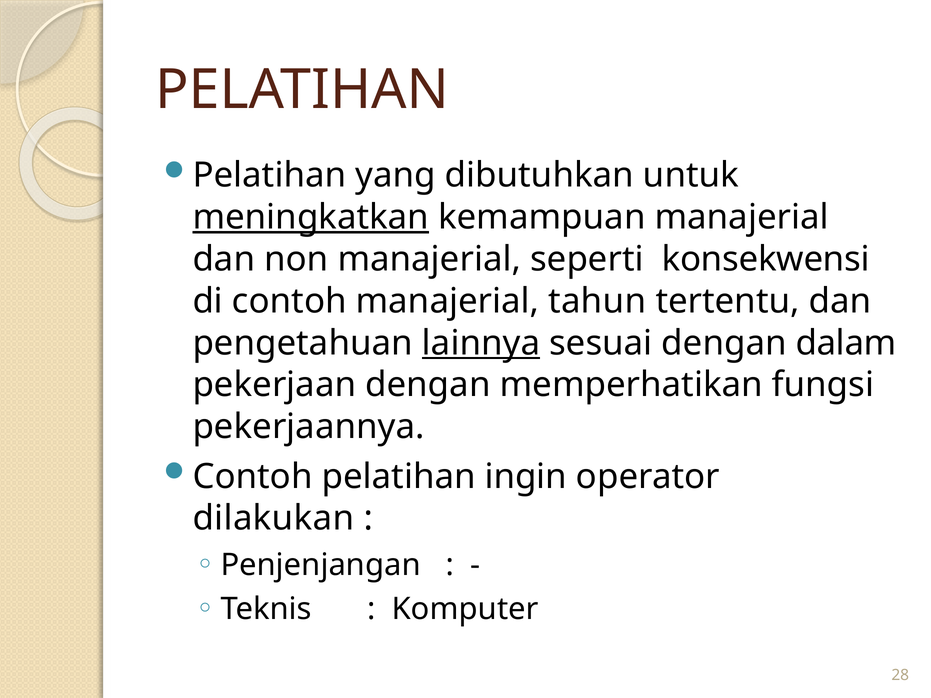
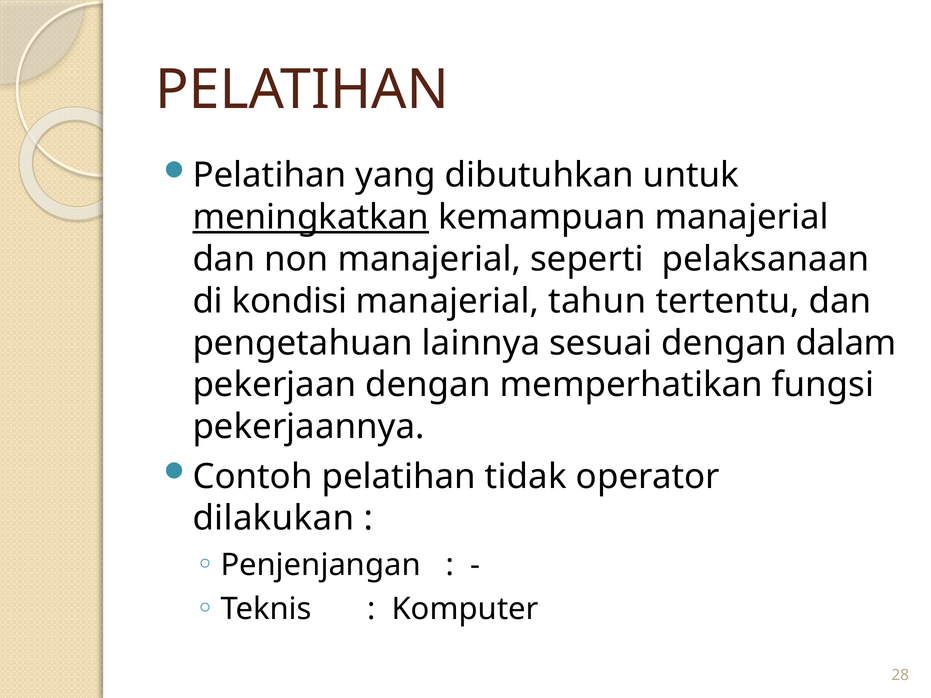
konsekwensi: konsekwensi -> pelaksanaan
di contoh: contoh -> kondisi
lainnya underline: present -> none
ingin: ingin -> tidak
